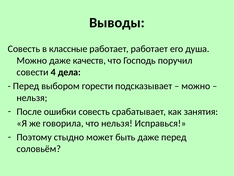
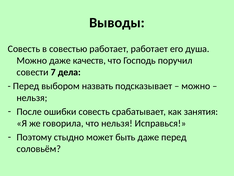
классные: классные -> совестью
4: 4 -> 7
горести: горести -> назвать
